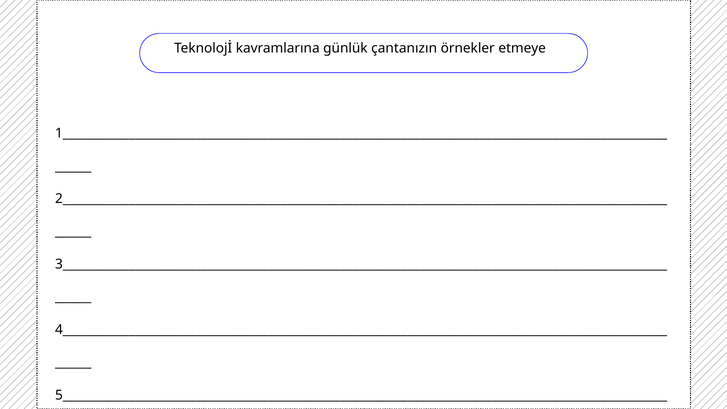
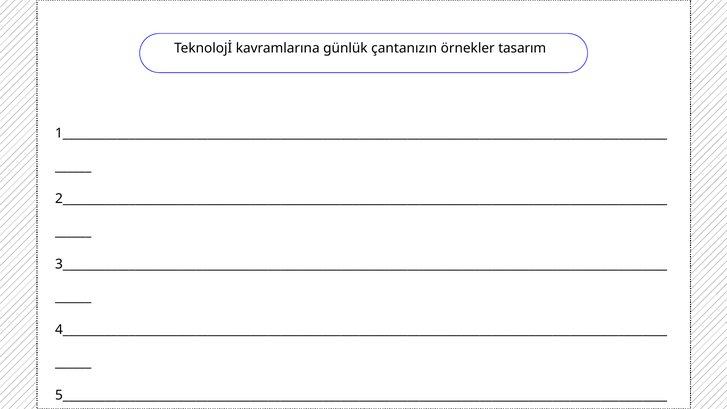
etmeye: etmeye -> tasarım
